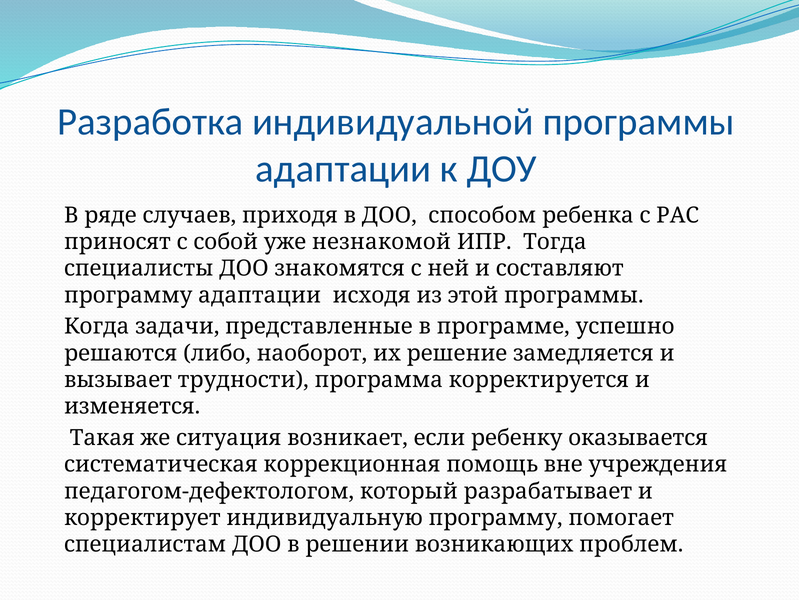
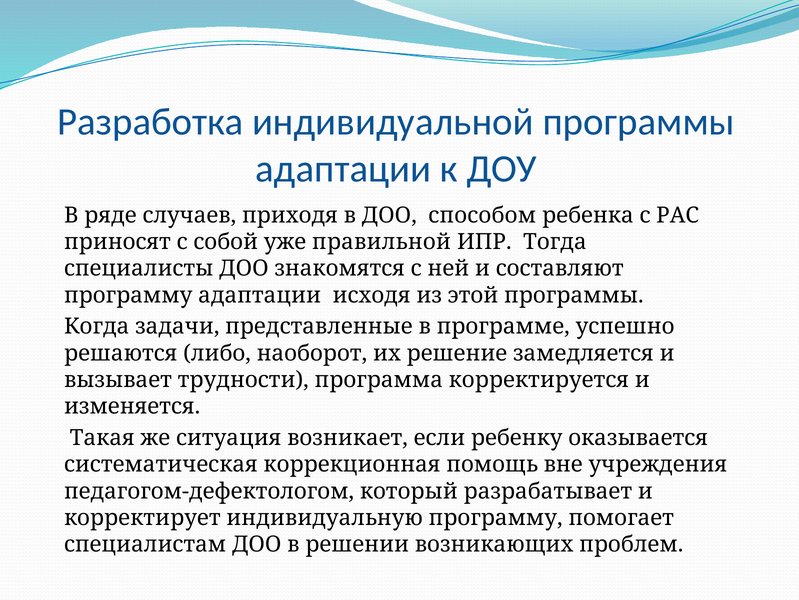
незнакомой: незнакомой -> правильной
